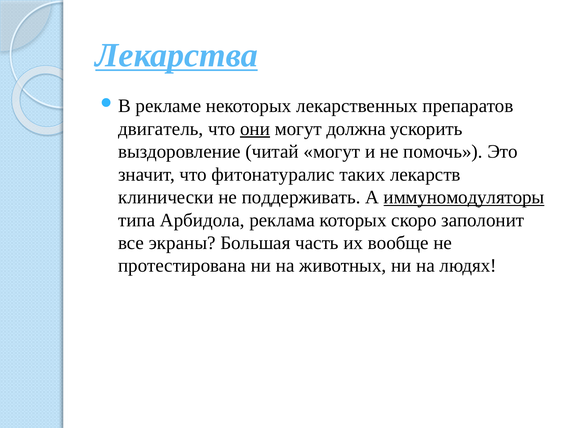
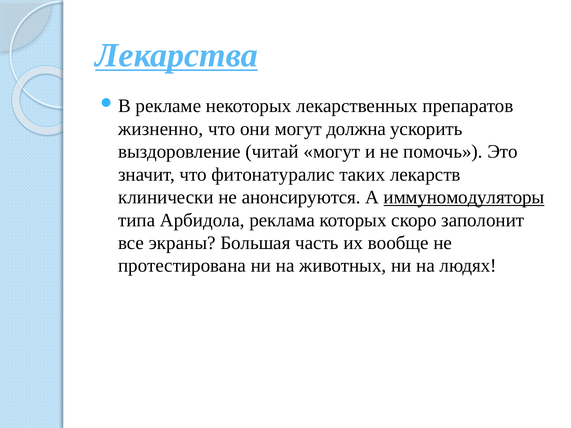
двигатель: двигатель -> жизненно
они underline: present -> none
поддерживать: поддерживать -> анонсируются
